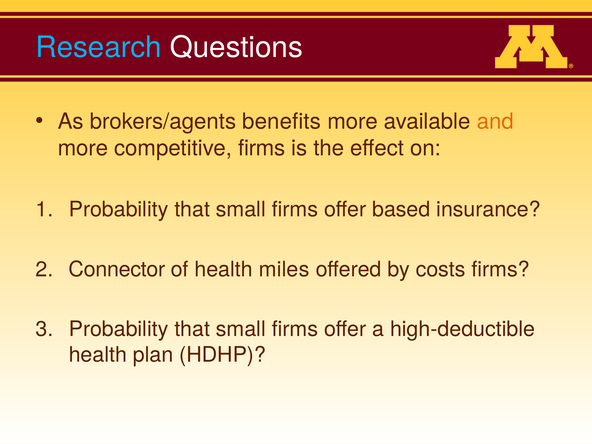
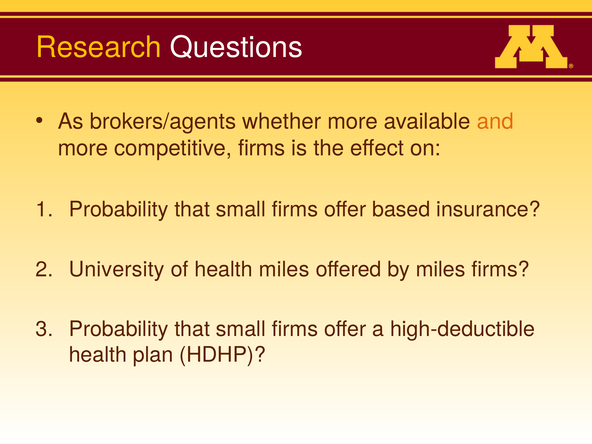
Research colour: light blue -> yellow
benefits: benefits -> whether
Connector: Connector -> University
by costs: costs -> miles
